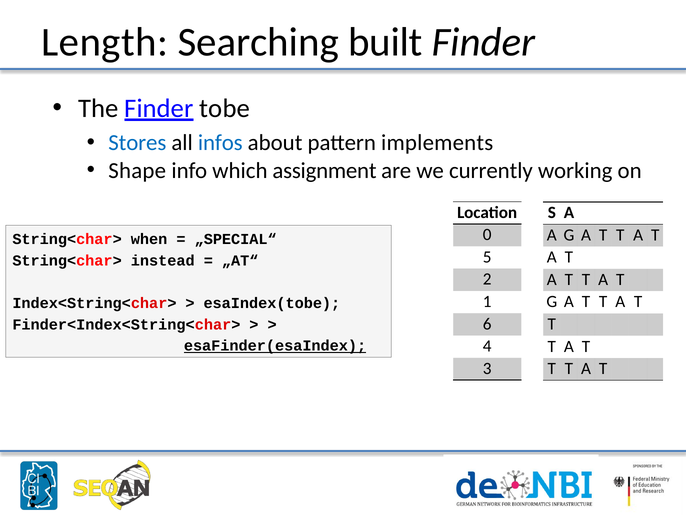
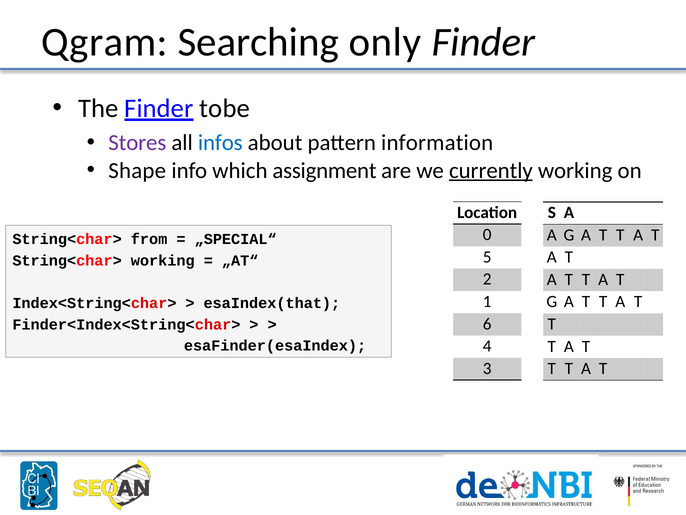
Length: Length -> Qgram
built: built -> only
Stores colour: blue -> purple
implements: implements -> information
currently underline: none -> present
when: when -> from
String<char> instead: instead -> working
esaIndex(tobe: esaIndex(tobe -> esaIndex(that
esaFinder(esaIndex underline: present -> none
